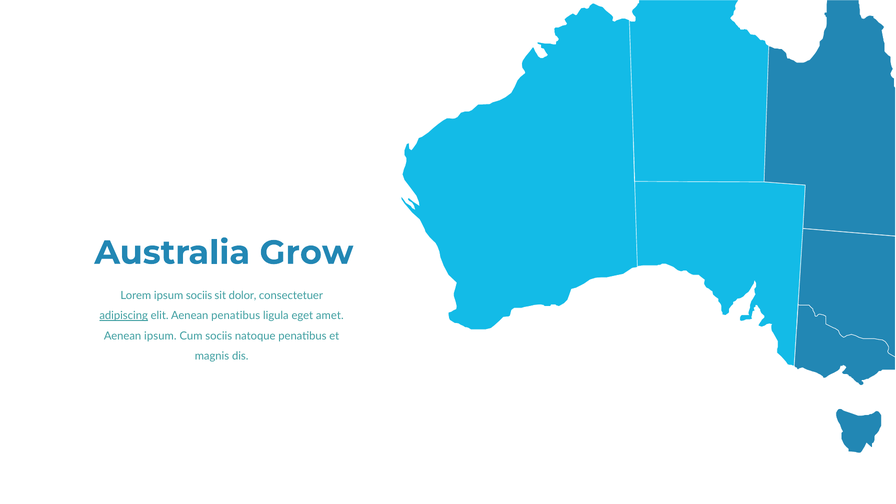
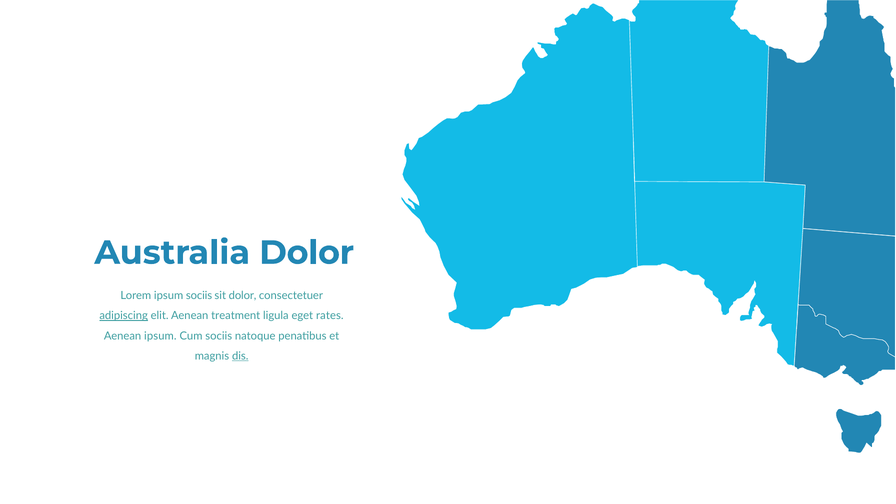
Australia Grow: Grow -> Dolor
Aenean penatibus: penatibus -> treatment
amet: amet -> rates
dis underline: none -> present
